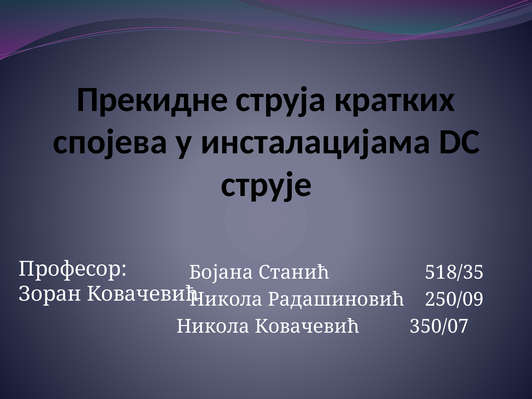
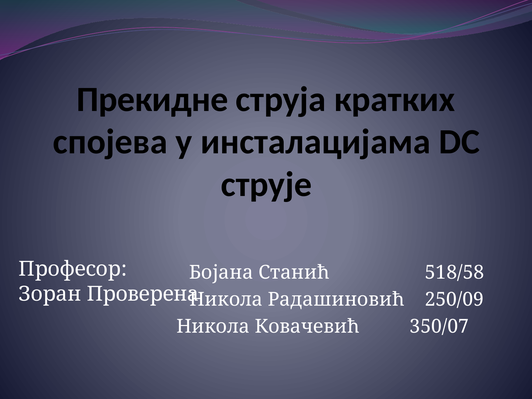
518/35: 518/35 -> 518/58
Зоран Ковачевић: Ковачевић -> Проверена
